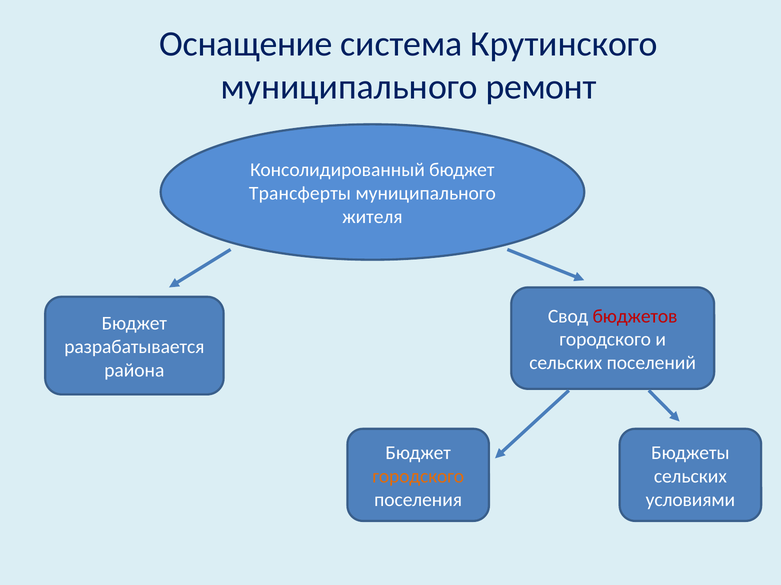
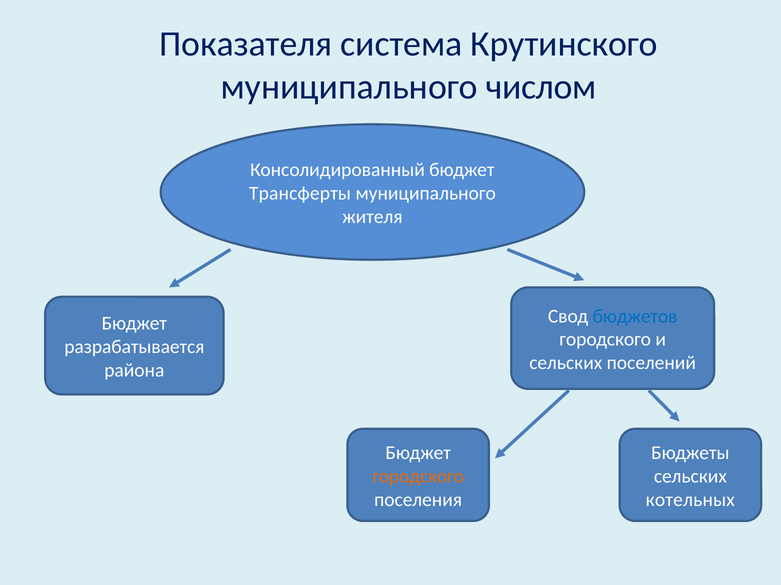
Оснащение: Оснащение -> Показателя
ремонт: ремонт -> числом
бюджетов colour: red -> blue
условиями: условиями -> котельных
